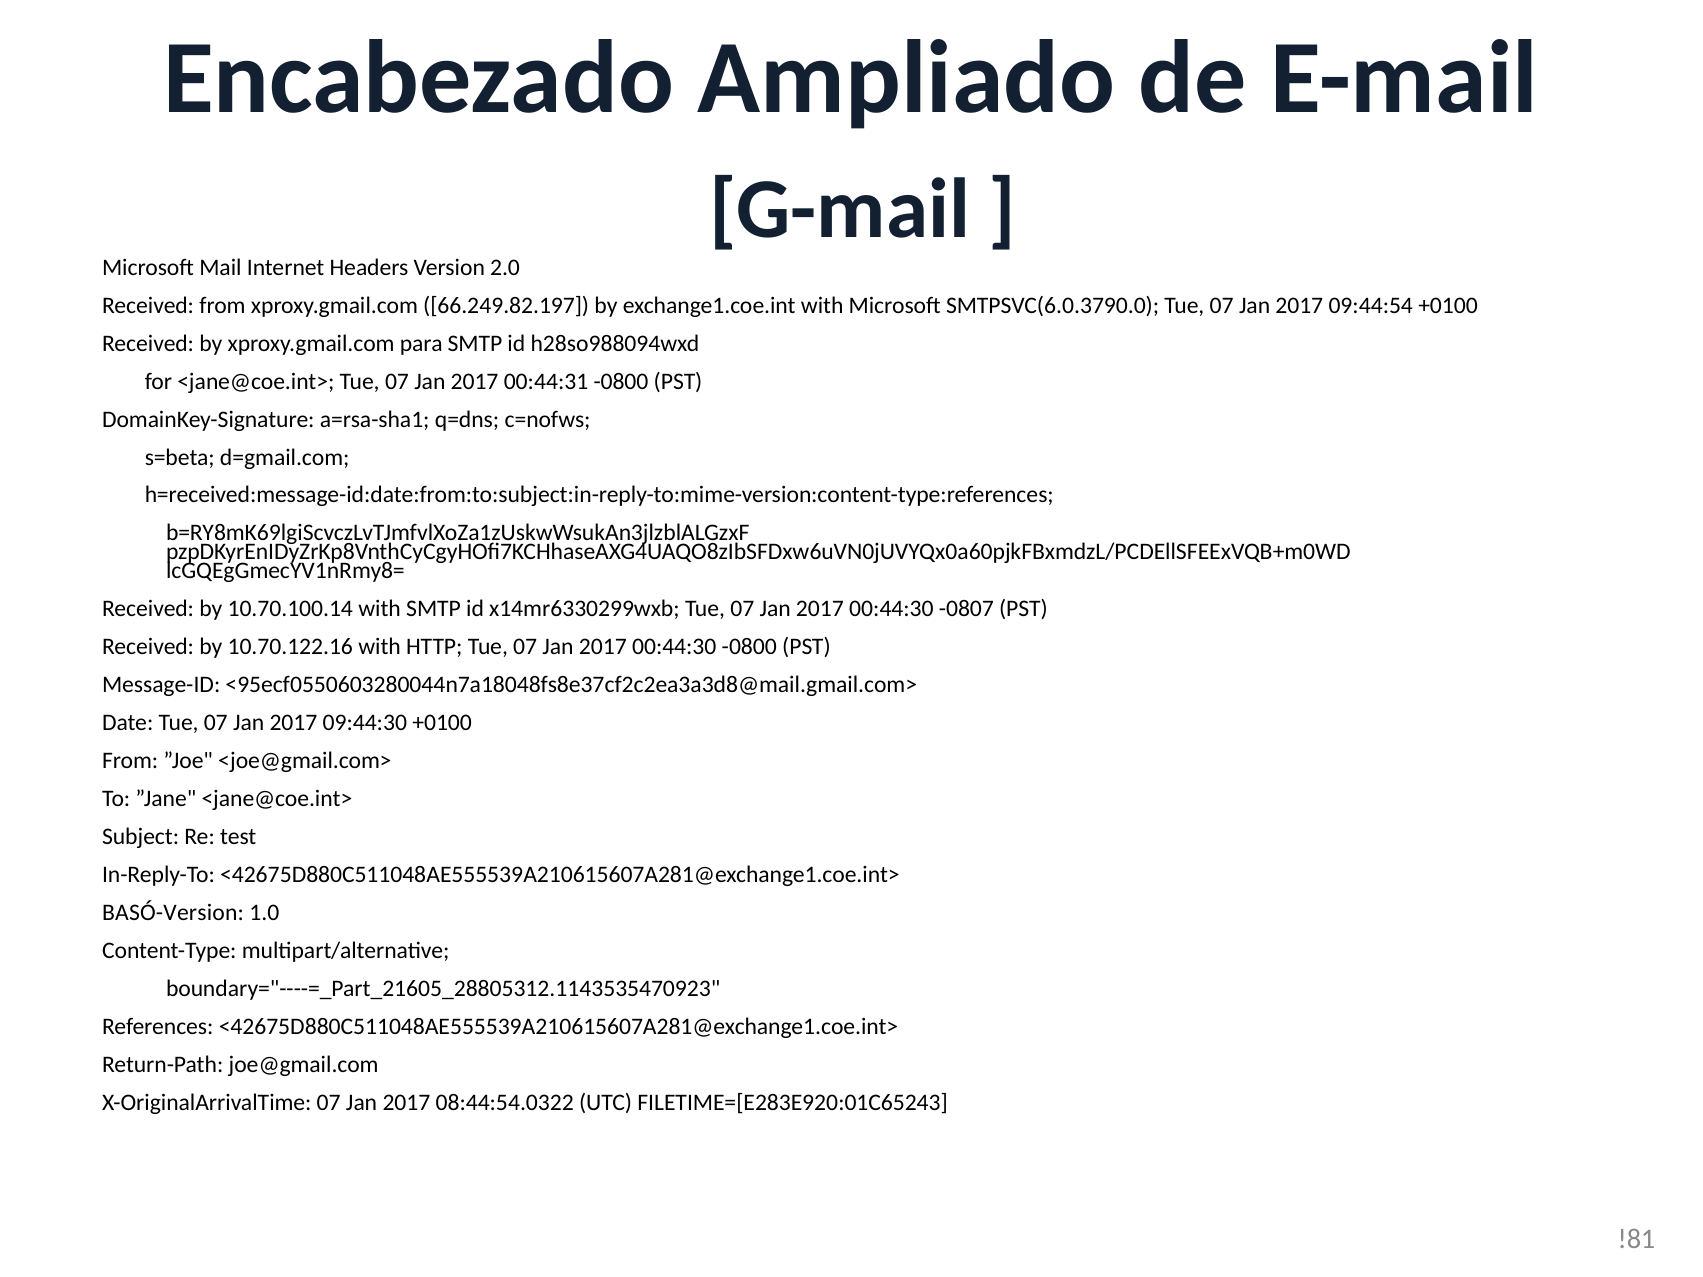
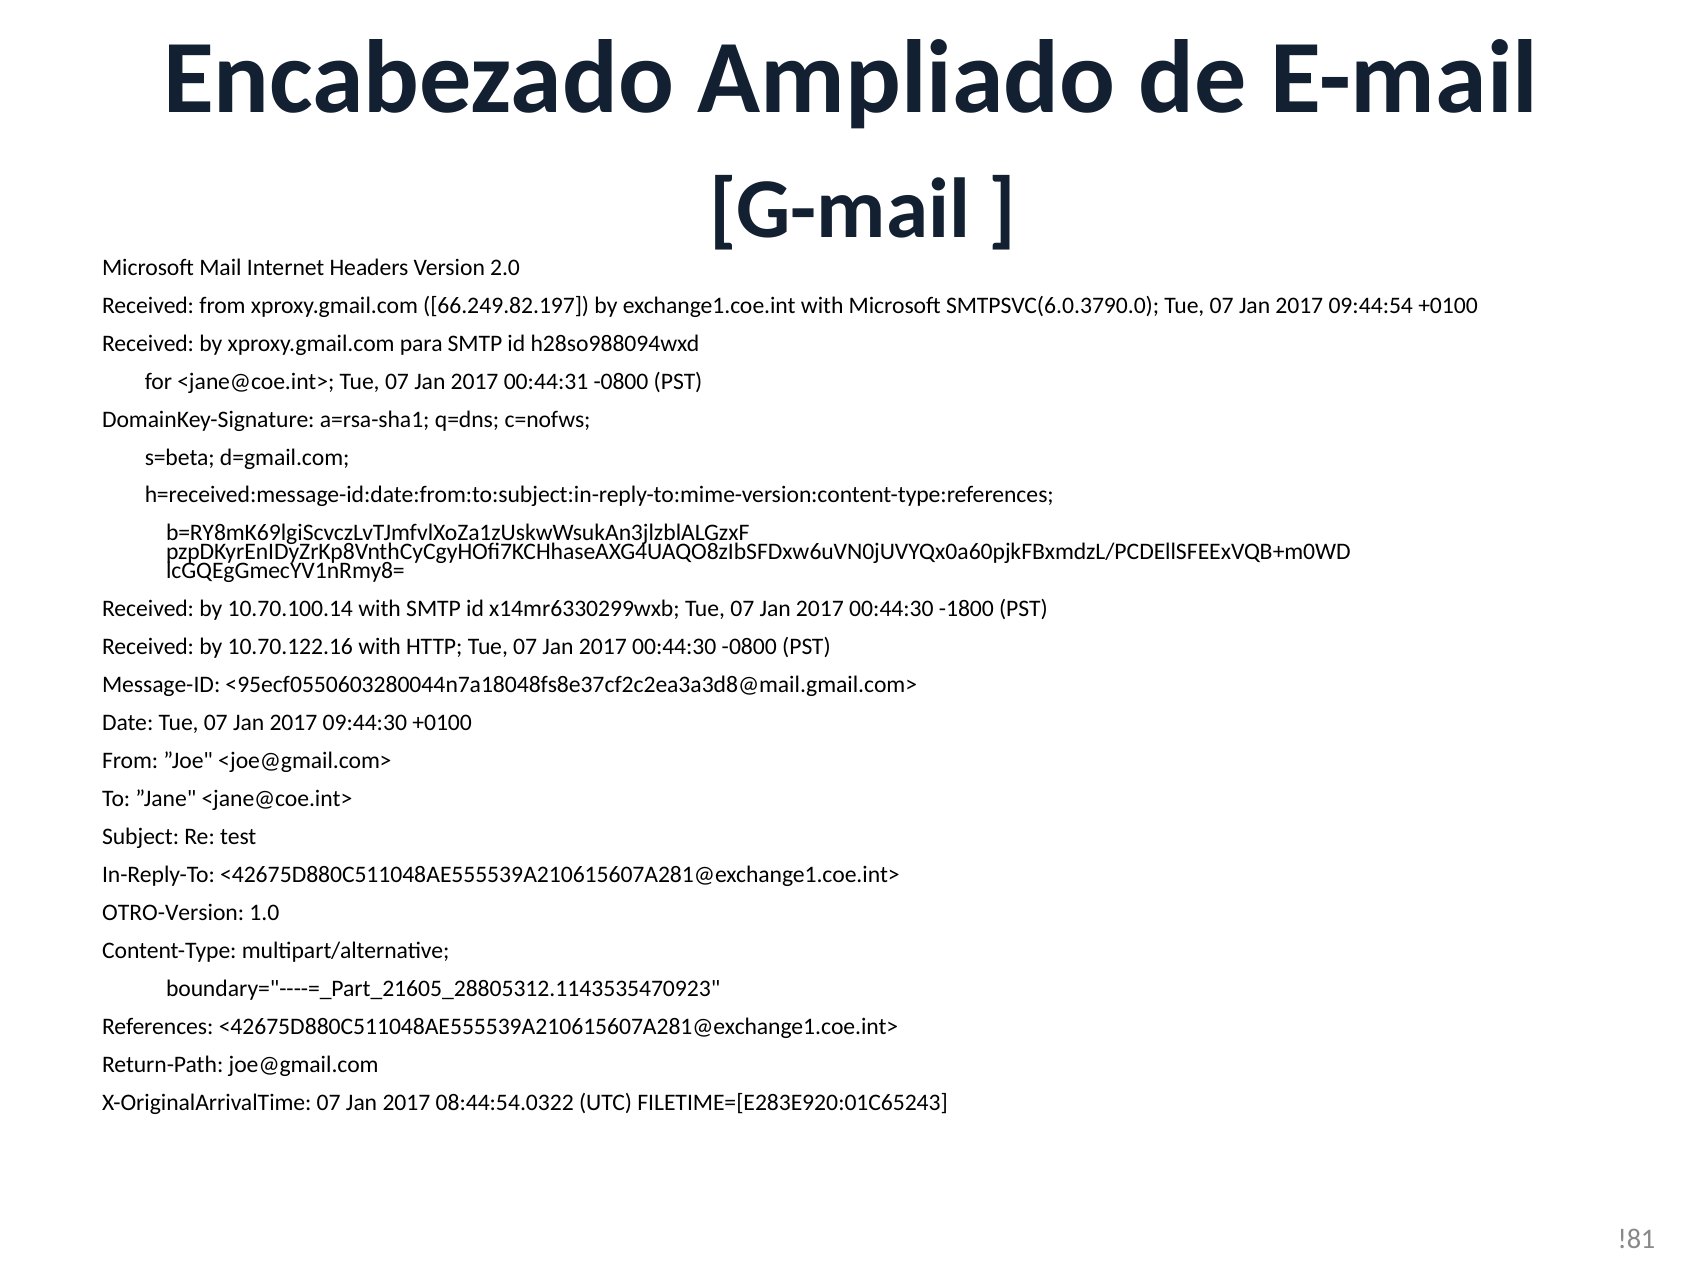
-0807: -0807 -> -1800
BASÓ-Version: BASÓ-Version -> OTRO-Version
